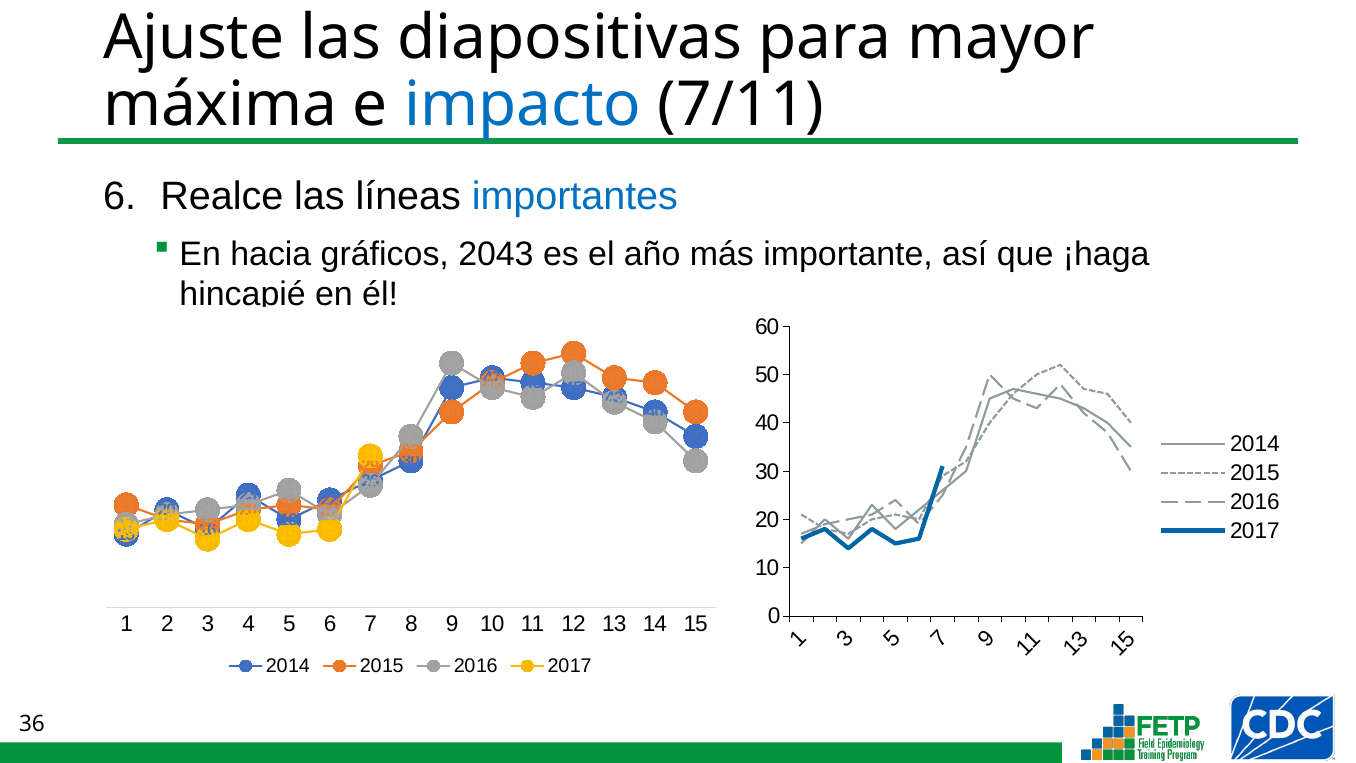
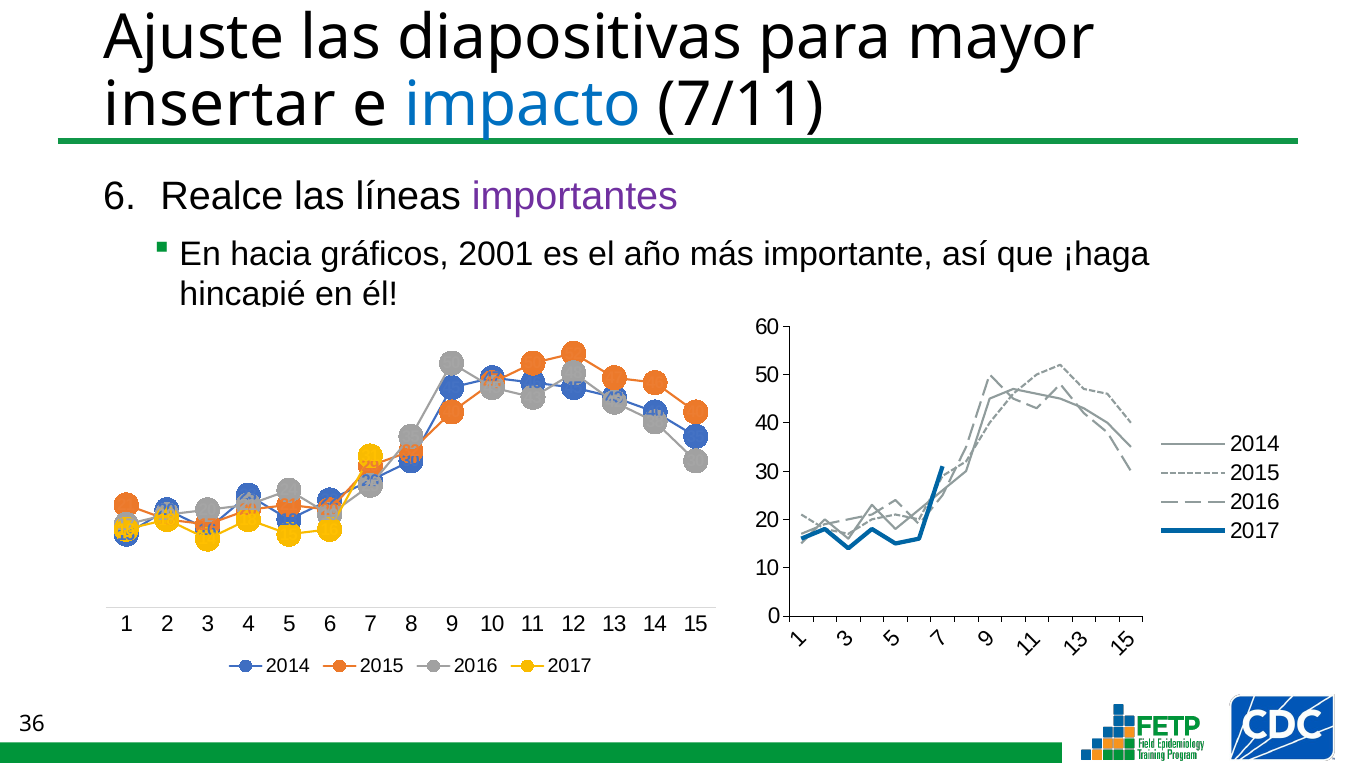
máxima: máxima -> insertar
importantes colour: blue -> purple
2043: 2043 -> 2001
